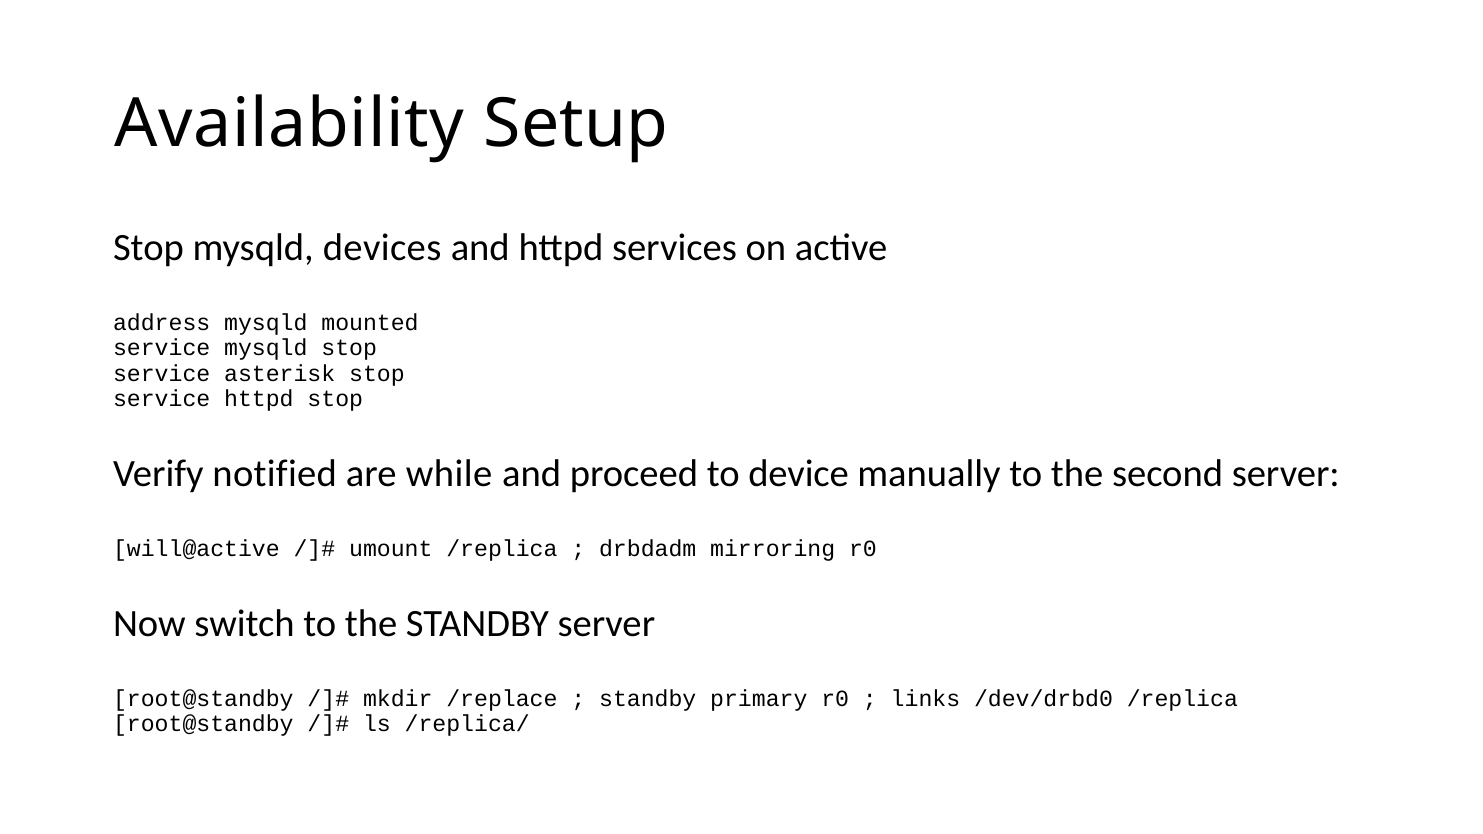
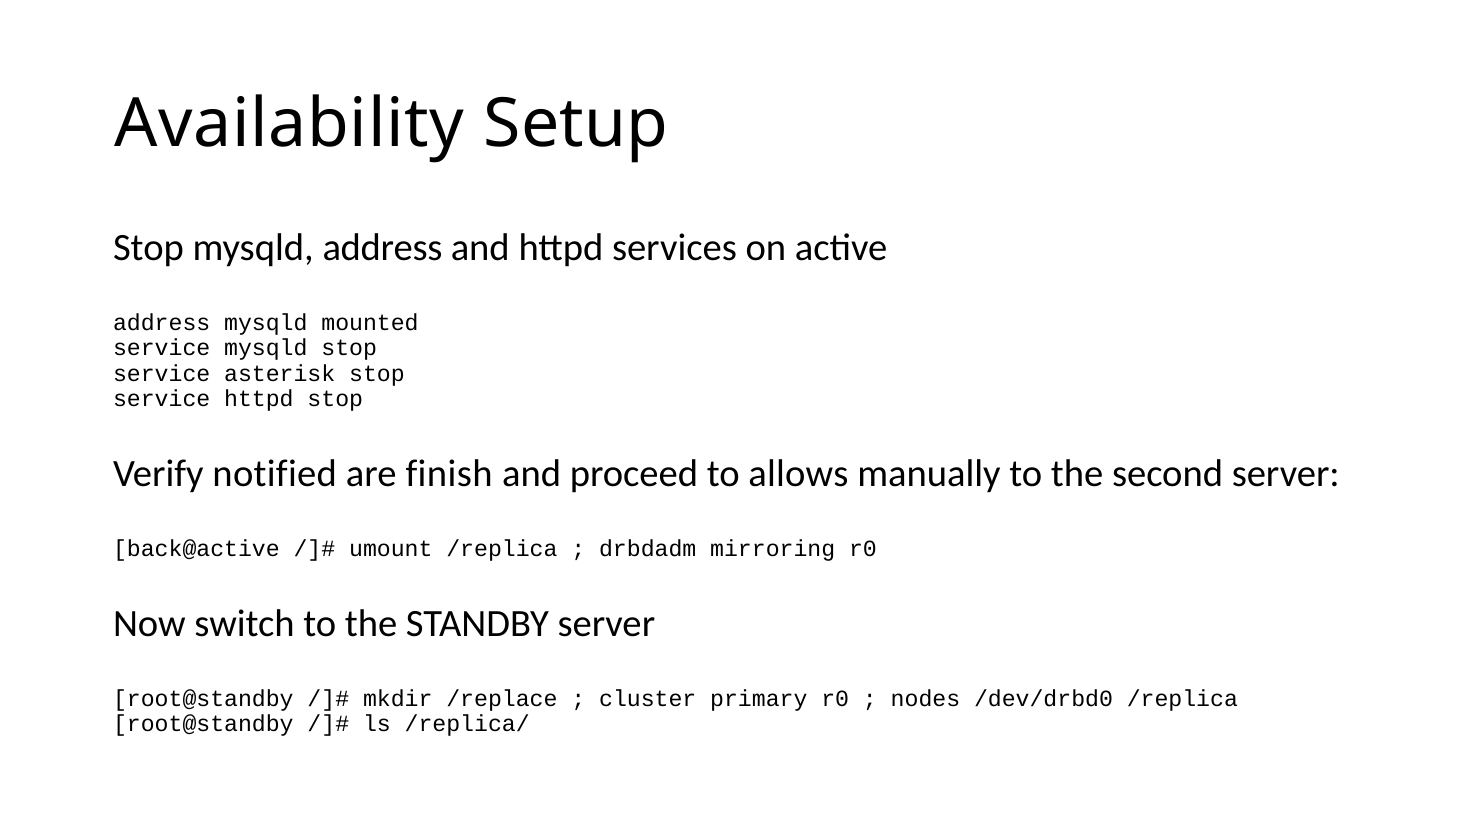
mysqld devices: devices -> address
while: while -> finish
device: device -> allows
will@active: will@active -> back@active
standby at (648, 699): standby -> cluster
links: links -> nodes
